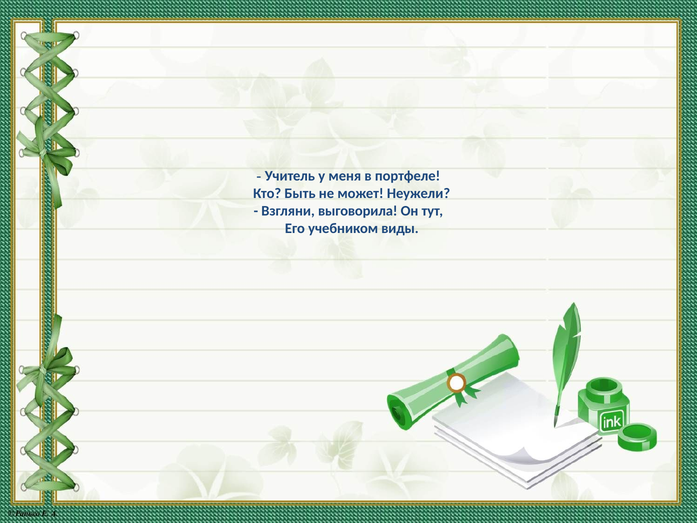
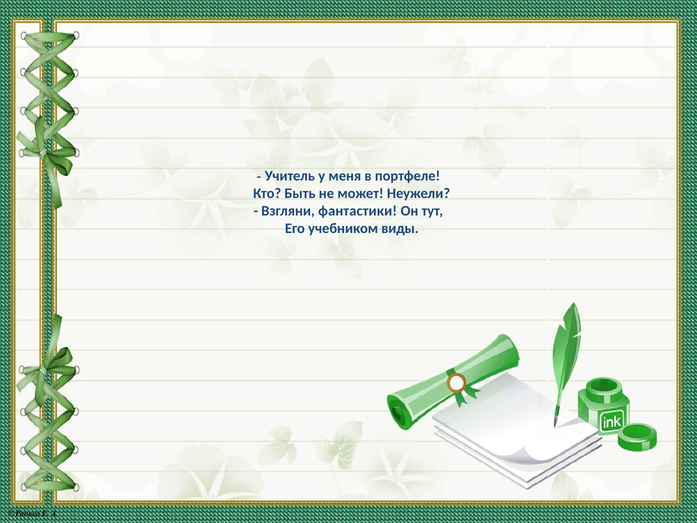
выговорила: выговорила -> фантастики
